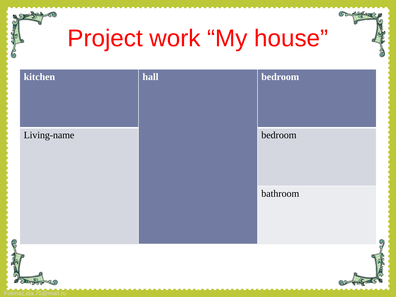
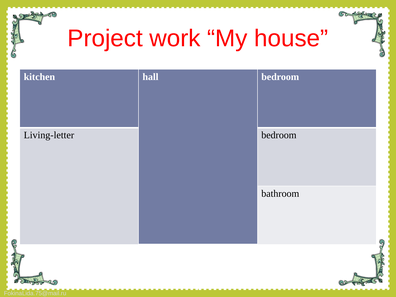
Living-name: Living-name -> Living-letter
